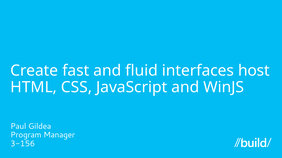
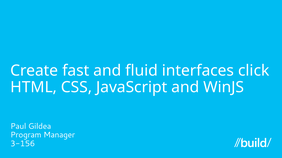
host: host -> click
